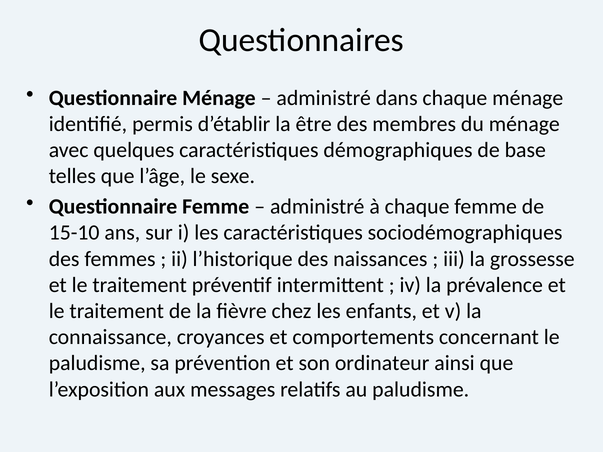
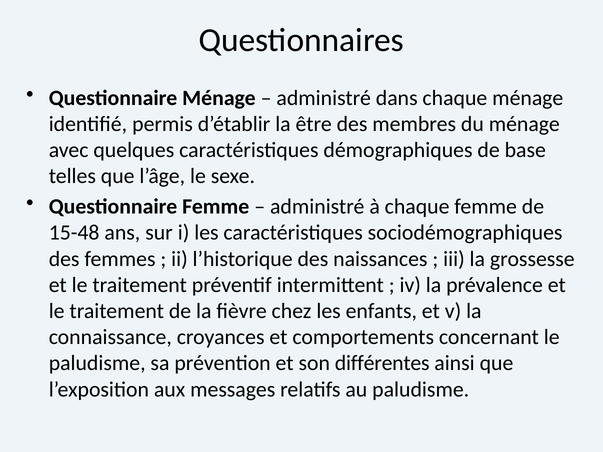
15-10: 15-10 -> 15-48
ordinateur: ordinateur -> différentes
